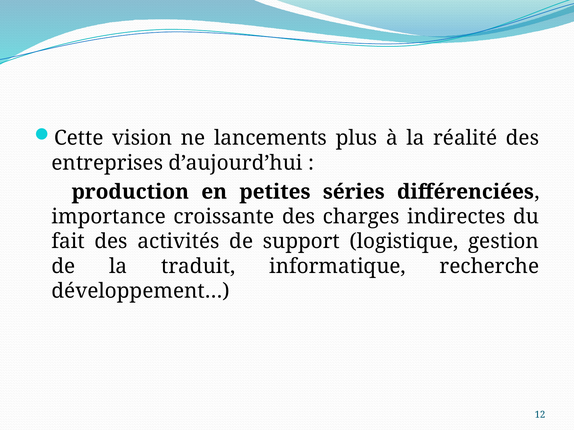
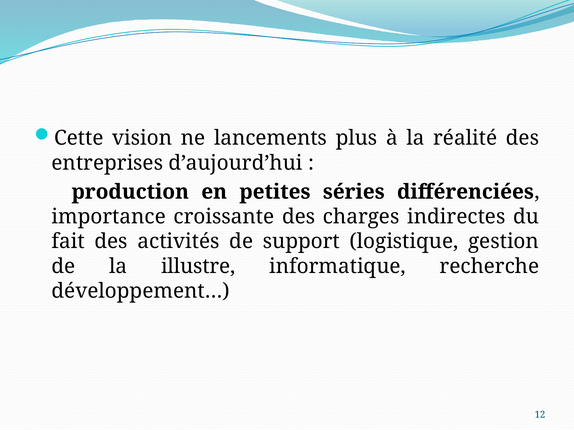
traduit: traduit -> illustre
